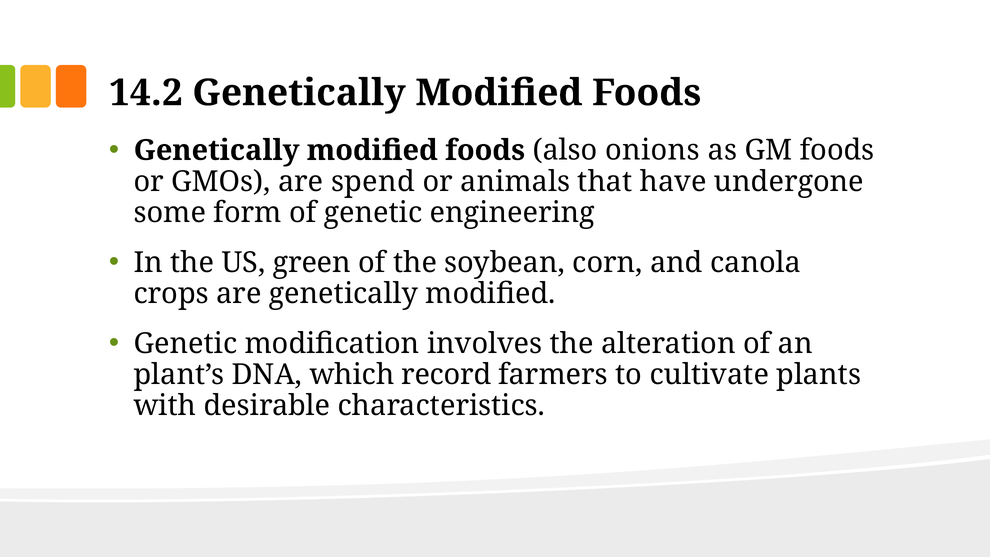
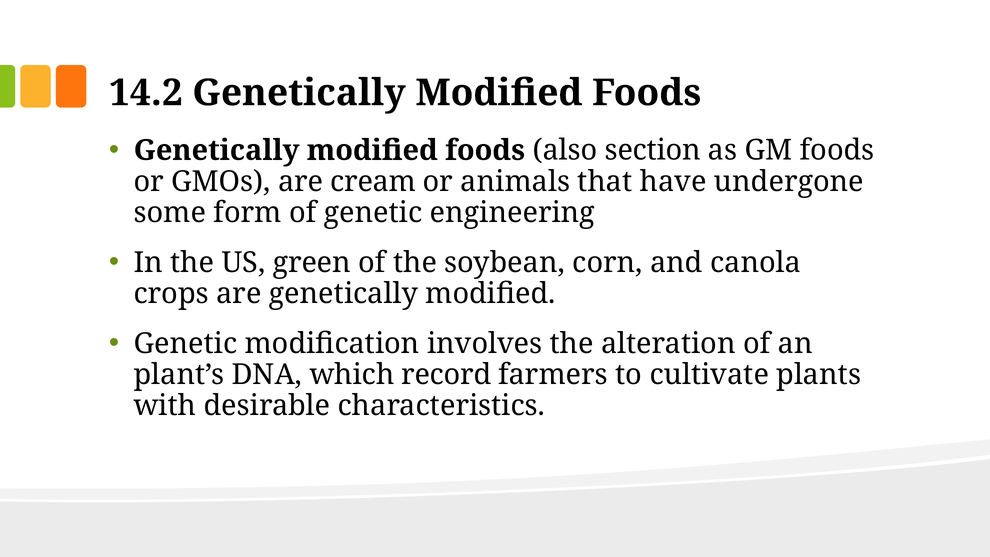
onions: onions -> section
spend: spend -> cream
